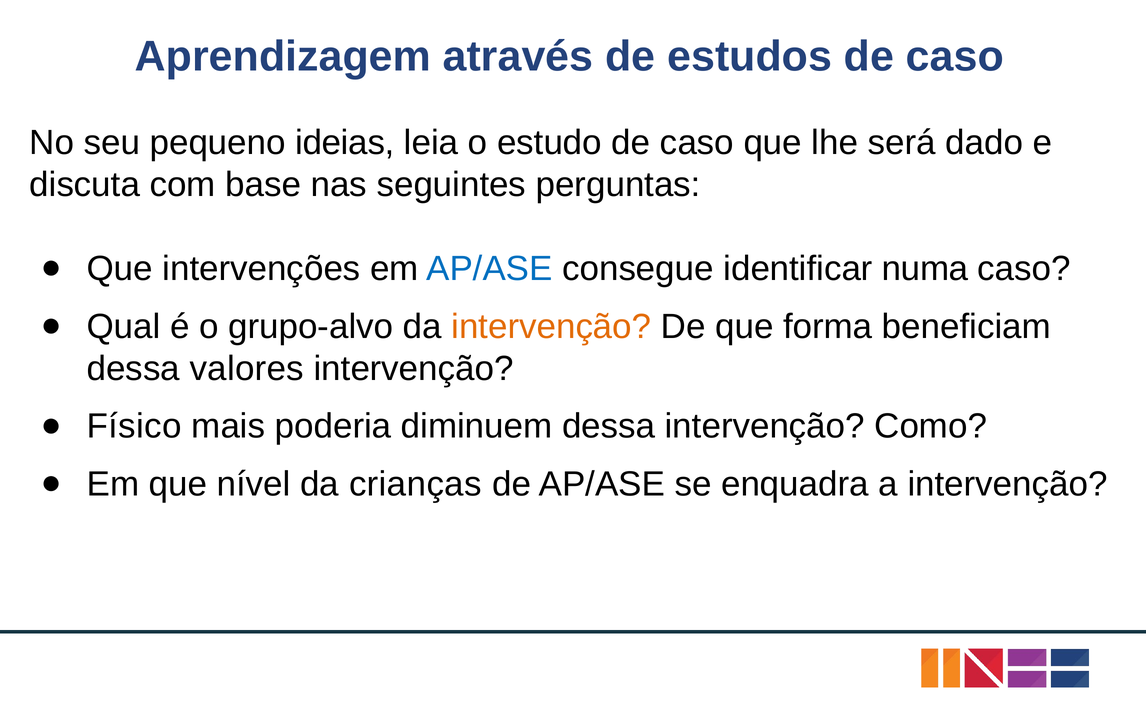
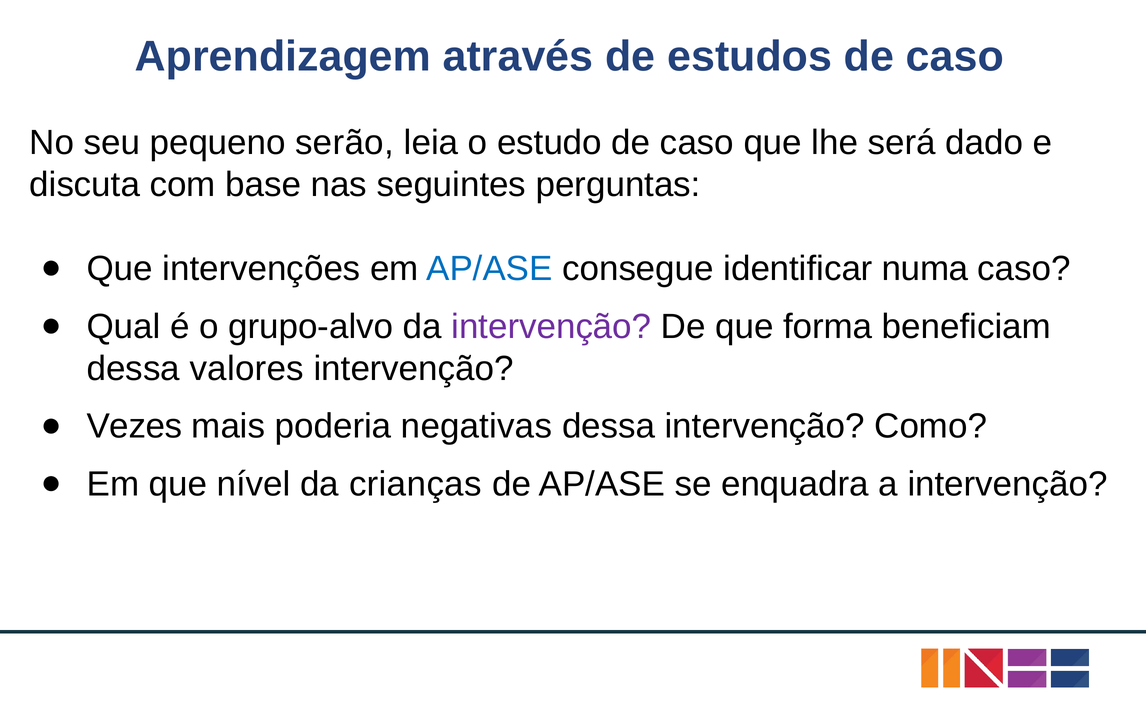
ideias: ideias -> serão
intervenção at (551, 327) colour: orange -> purple
Físico: Físico -> Vezes
diminuem: diminuem -> negativas
